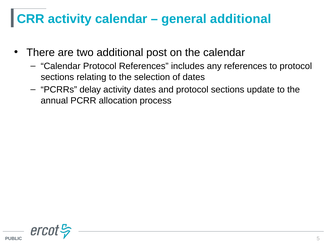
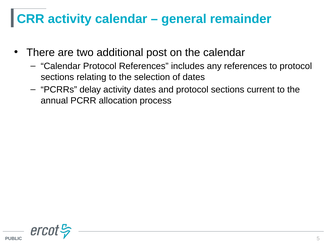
general additional: additional -> remainder
update: update -> current
